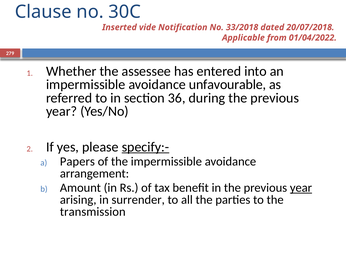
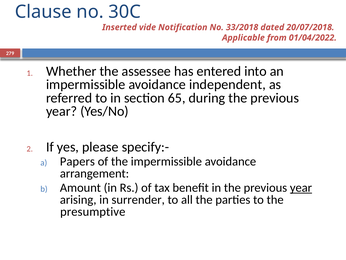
unfavourable: unfavourable -> independent
36: 36 -> 65
specify:- underline: present -> none
transmission: transmission -> presumptive
